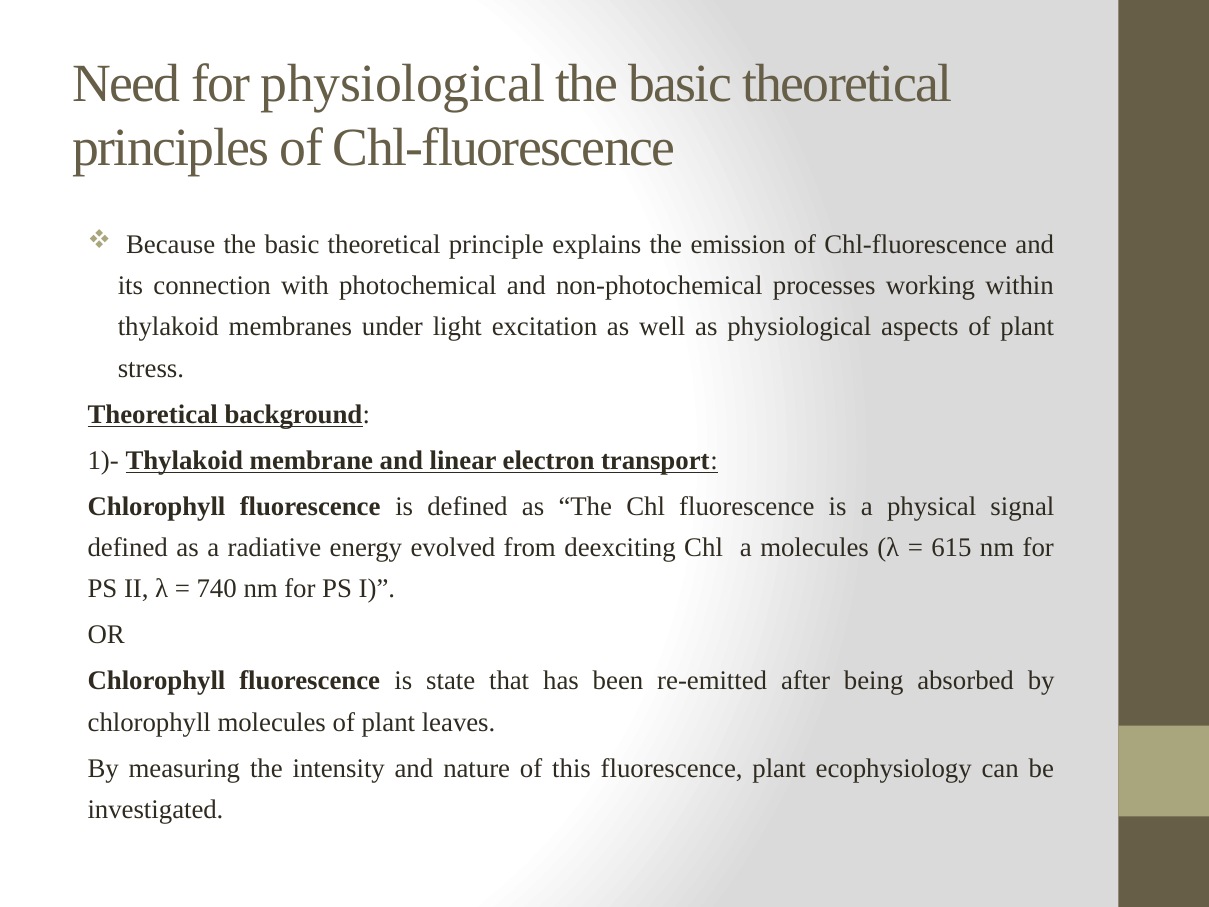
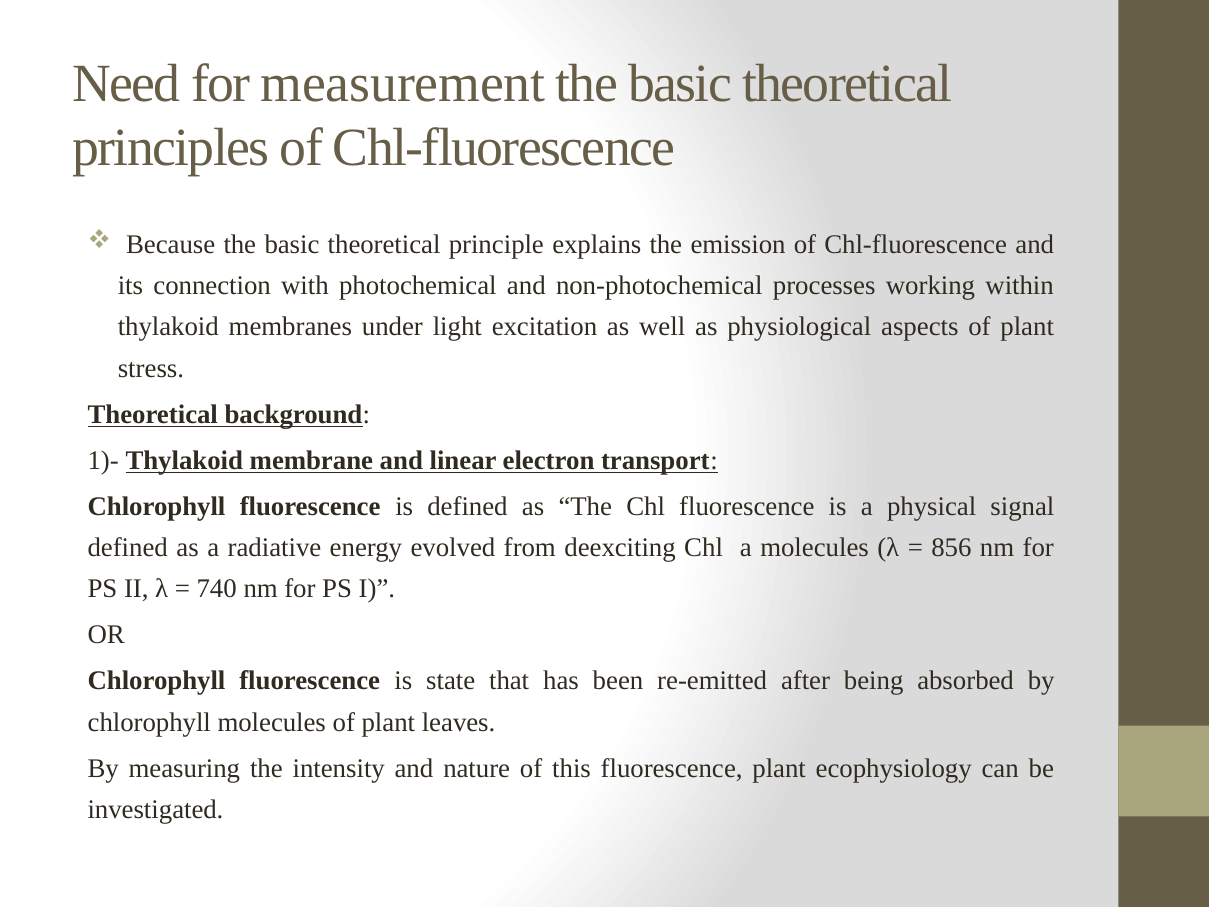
for physiological: physiological -> measurement
615: 615 -> 856
